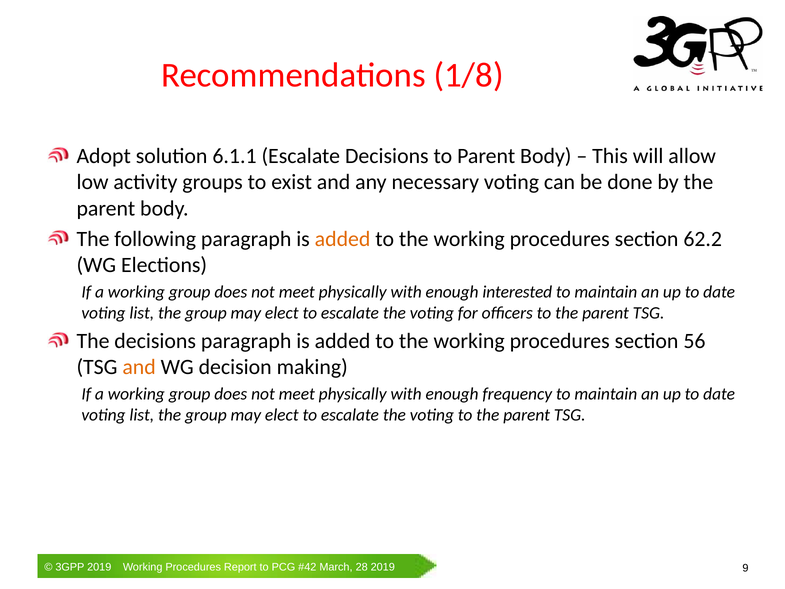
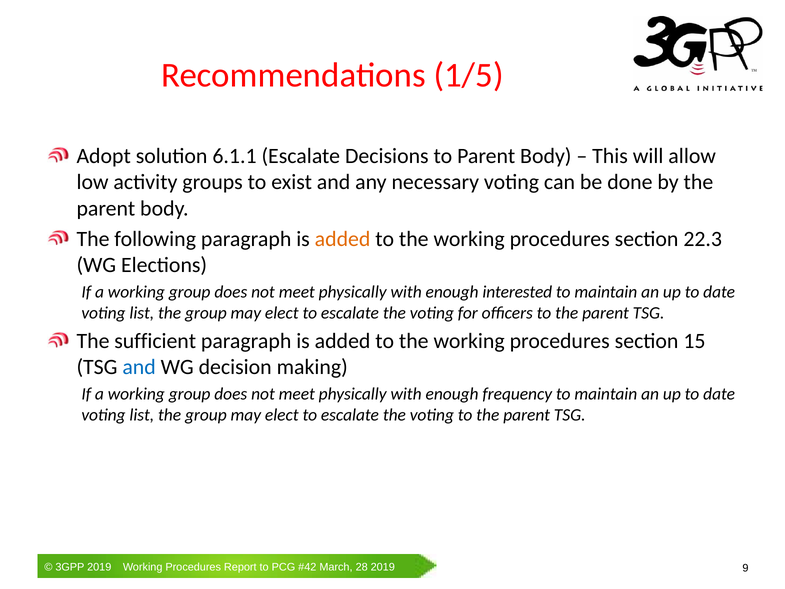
1/8: 1/8 -> 1/5
62.2: 62.2 -> 22.3
The decisions: decisions -> sufficient
56: 56 -> 15
and at (139, 367) colour: orange -> blue
